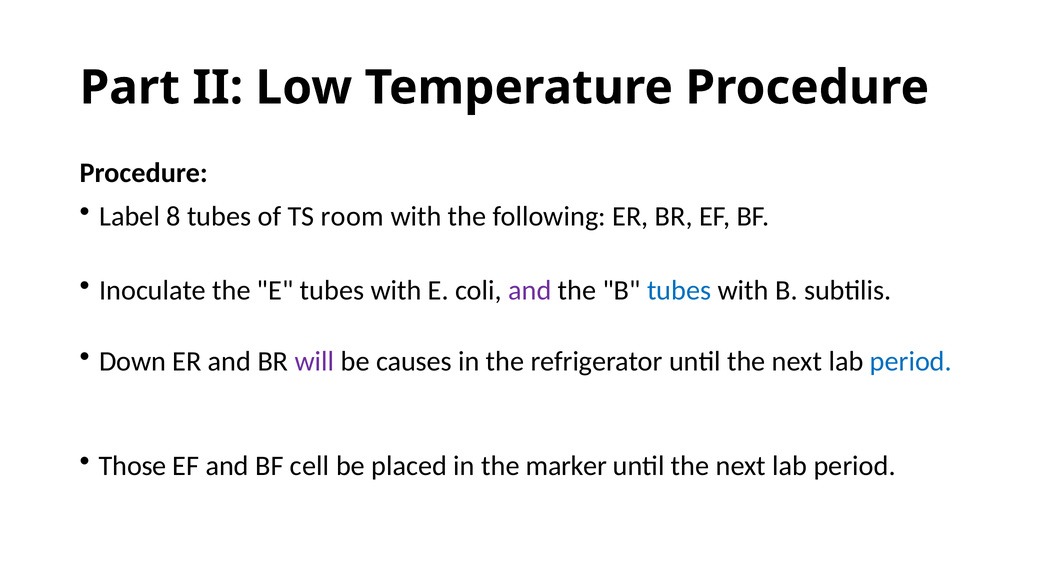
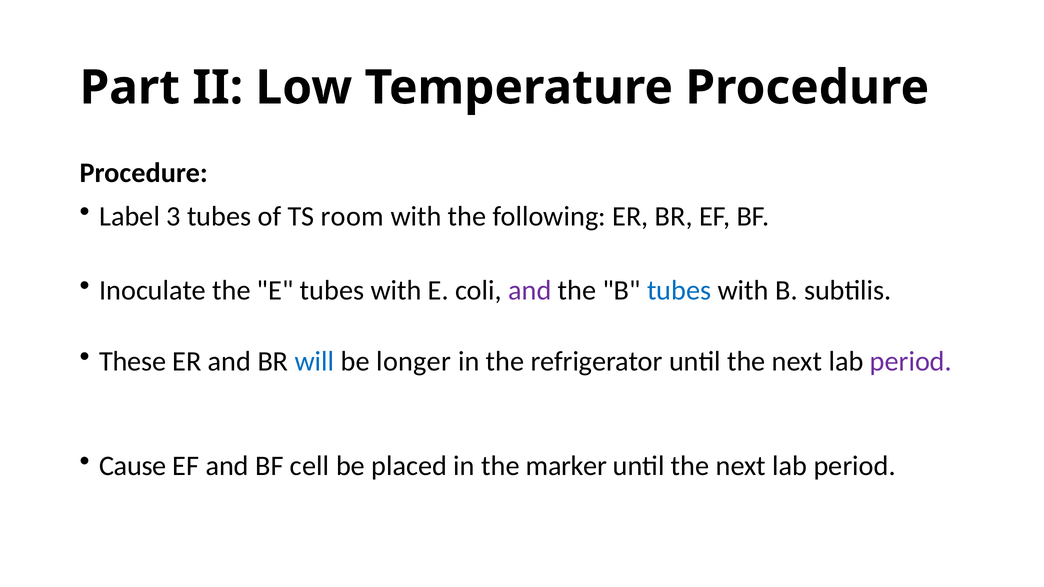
8: 8 -> 3
Down: Down -> These
will colour: purple -> blue
causes: causes -> longer
period at (911, 361) colour: blue -> purple
Those: Those -> Cause
